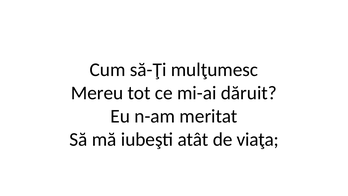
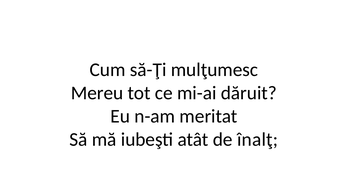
viaţa: viaţa -> înalţ
